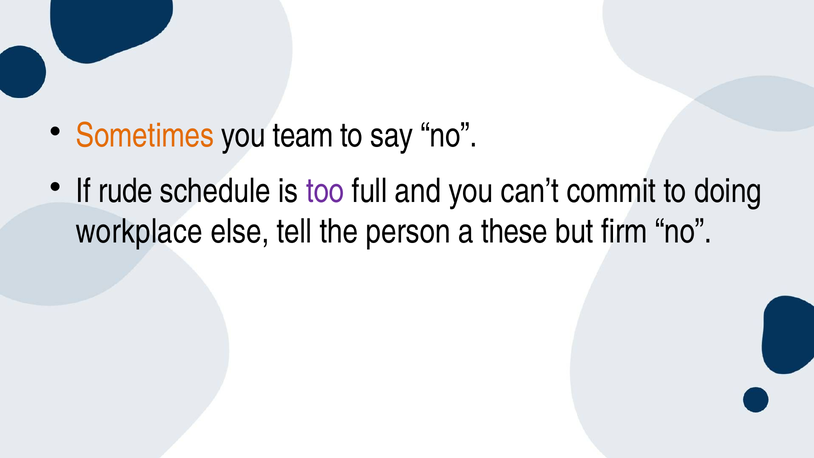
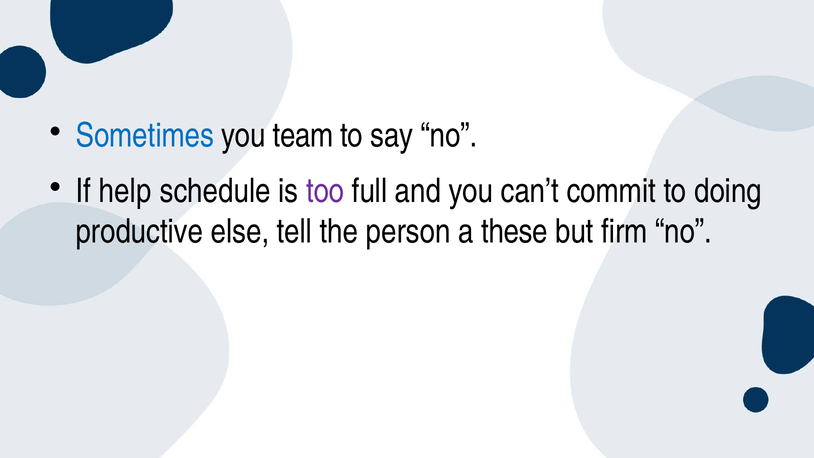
Sometimes colour: orange -> blue
rude: rude -> help
workplace: workplace -> productive
